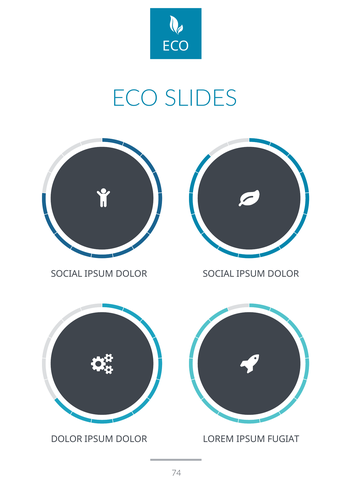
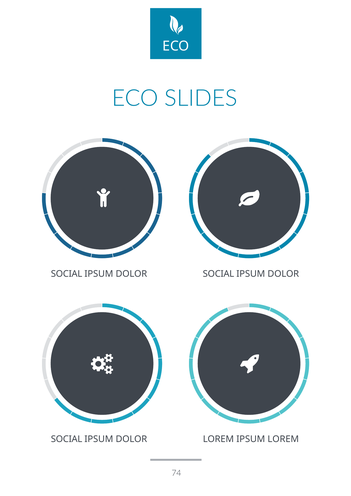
DOLOR at (67, 439): DOLOR -> SOCIAL
IPSUM FUGIAT: FUGIAT -> LOREM
